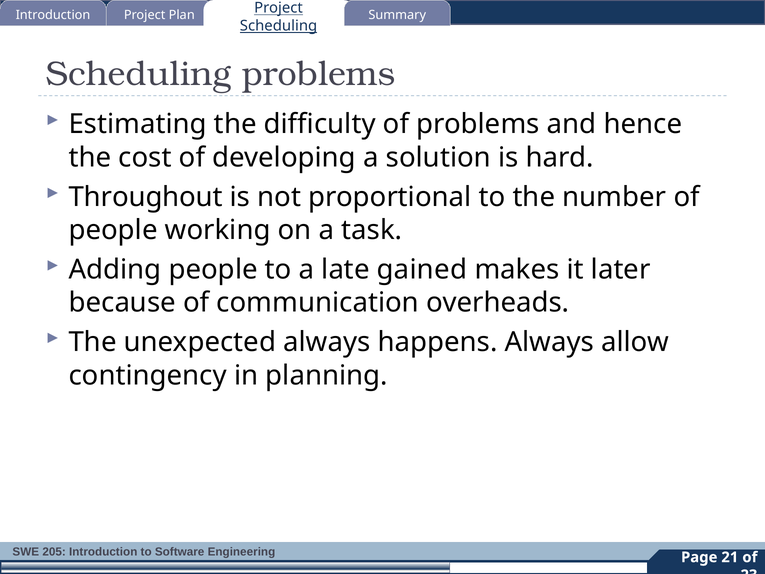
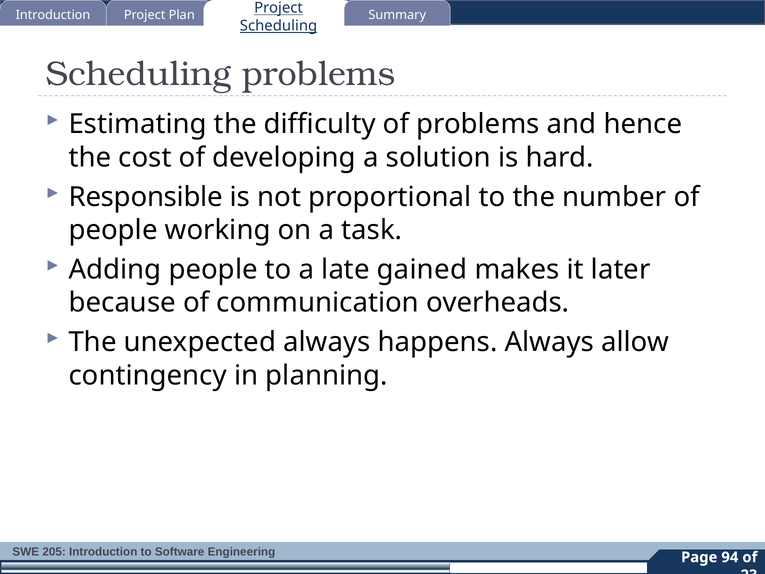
Throughout: Throughout -> Responsible
21: 21 -> 94
